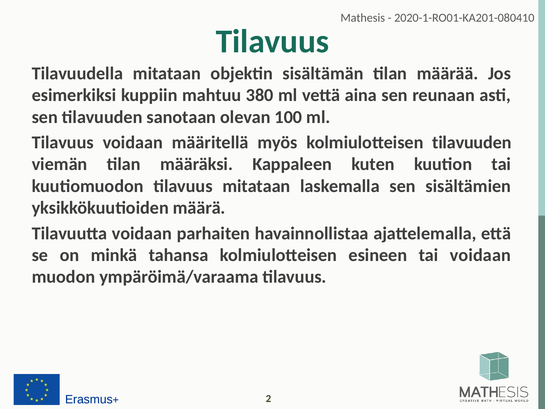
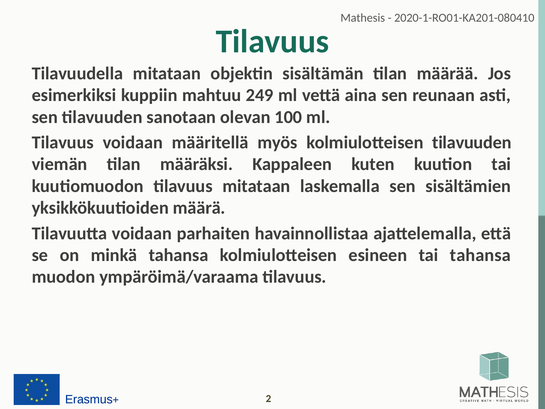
380: 380 -> 249
tai voidaan: voidaan -> tahansa
